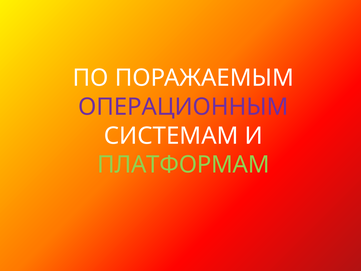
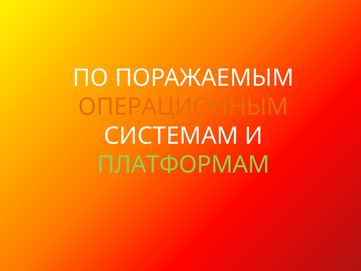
ОПЕРАЦИОННЫМ colour: purple -> orange
